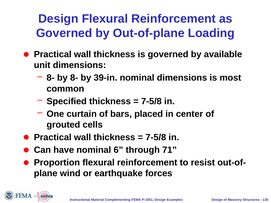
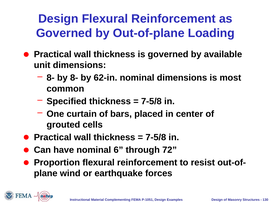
39-in: 39-in -> 62-in
71: 71 -> 72
